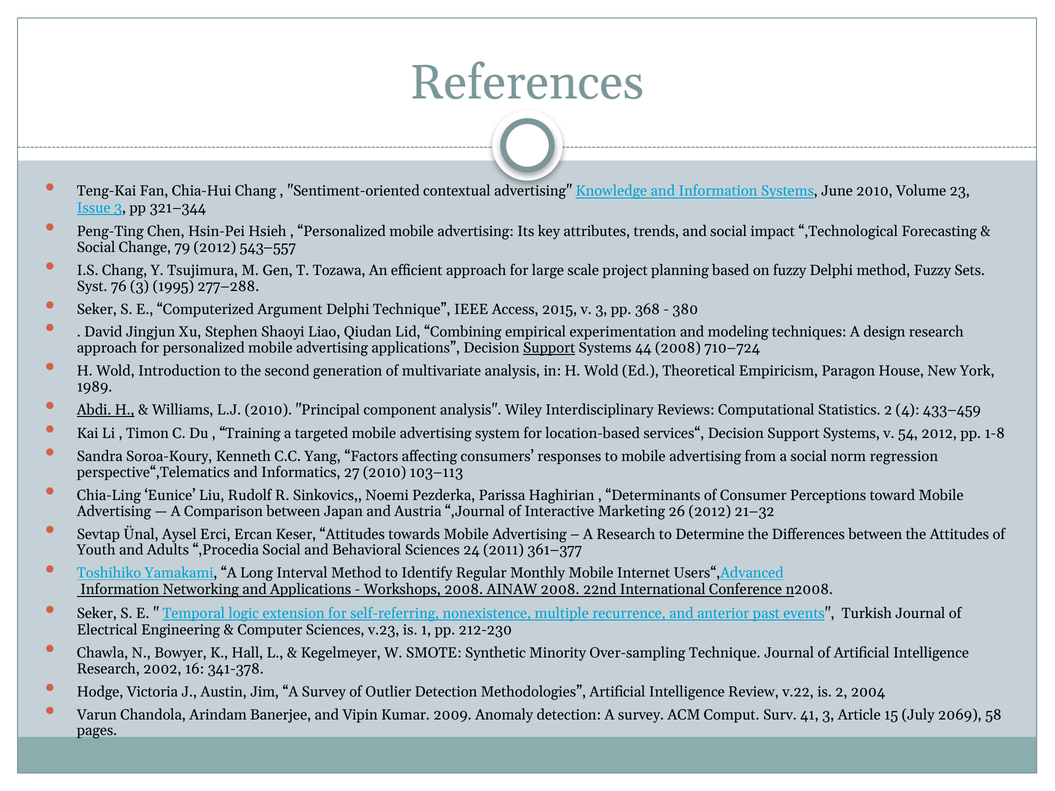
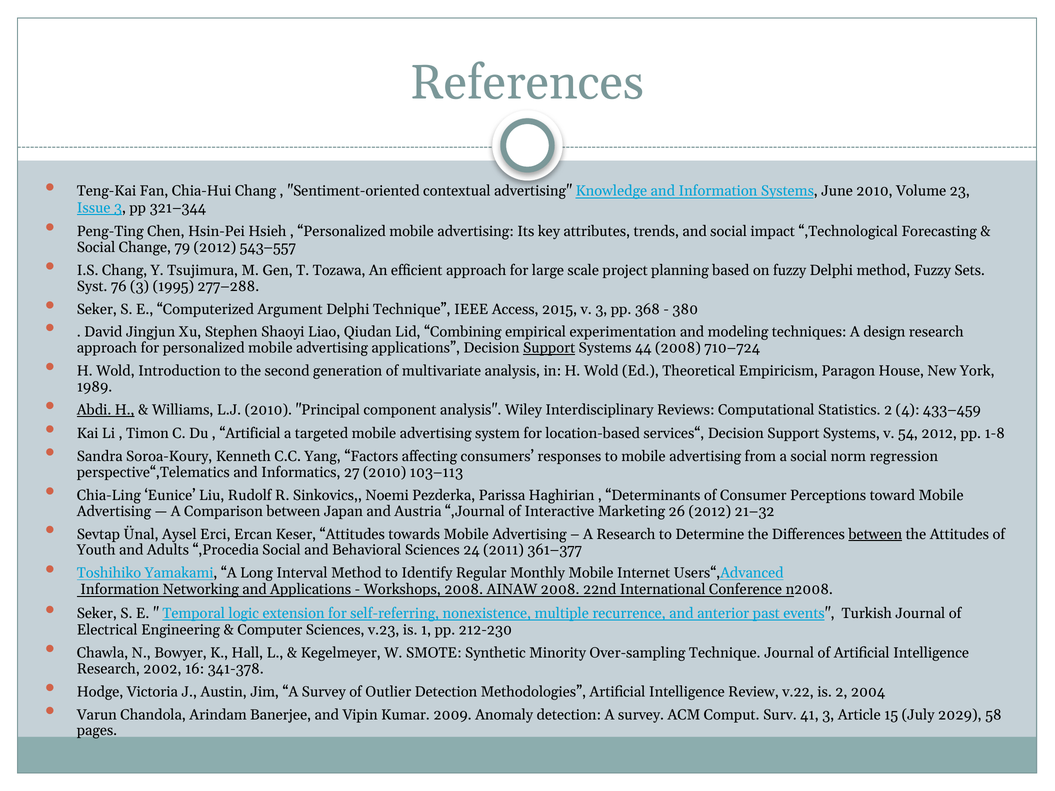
Training at (250, 434): Training -> Artificial
between at (875, 534) underline: none -> present
2069: 2069 -> 2029
